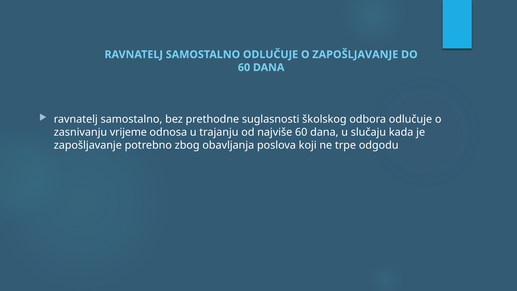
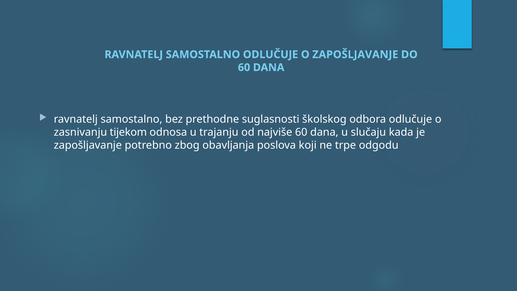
vrijeme: vrijeme -> tijekom
